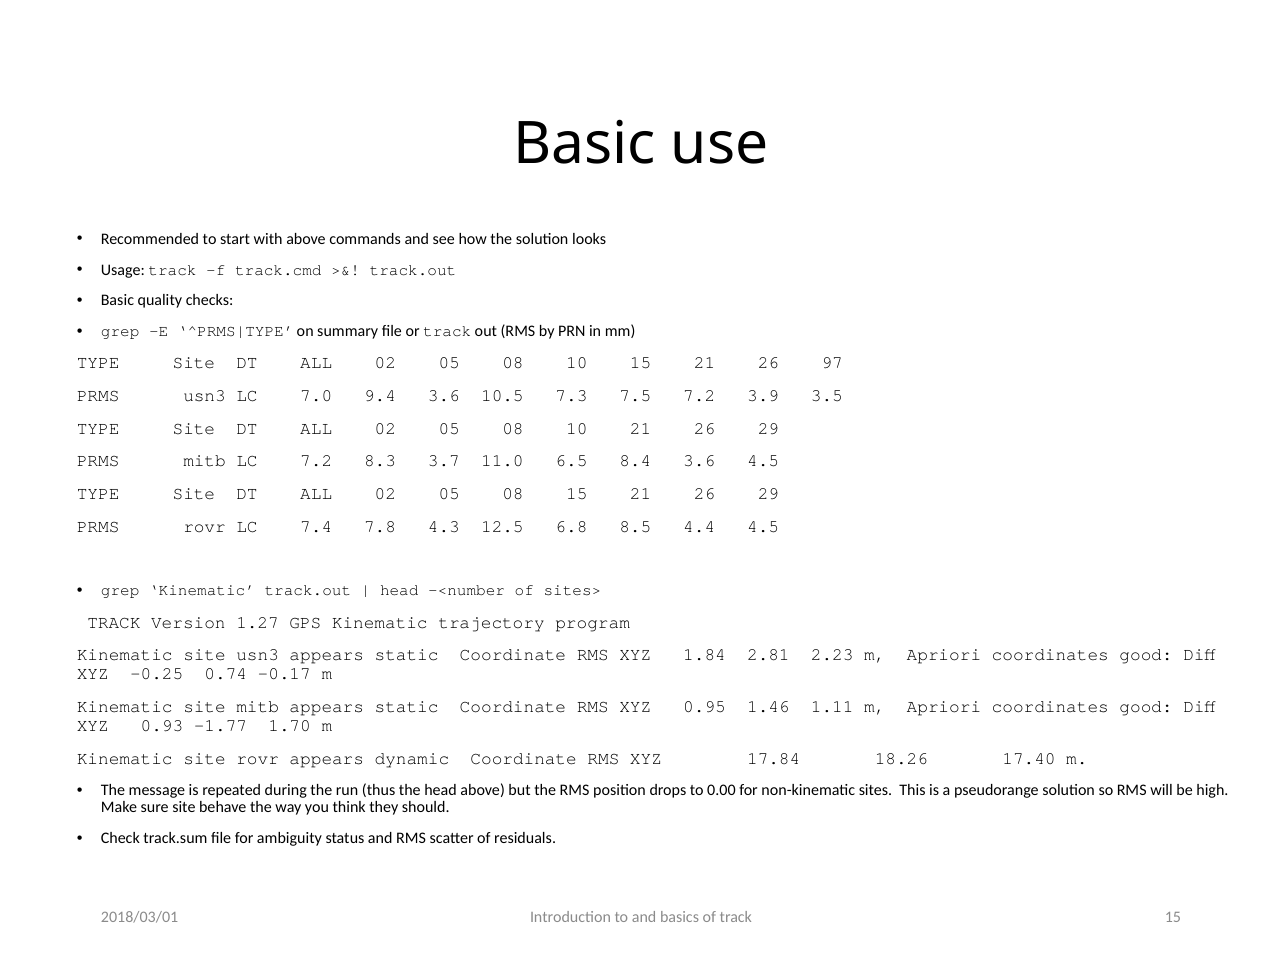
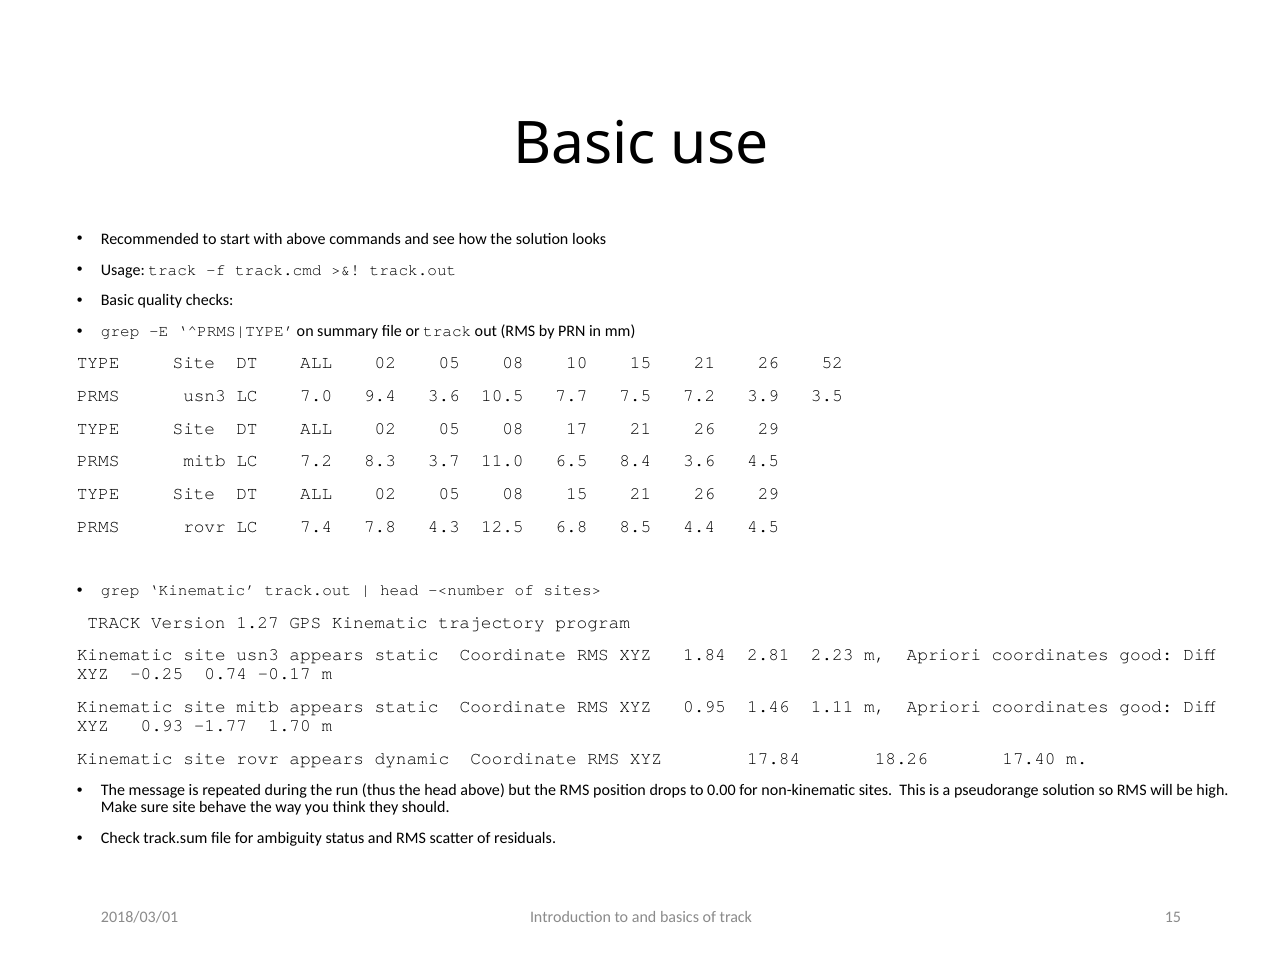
97: 97 -> 52
7.3: 7.3 -> 7.7
10 at (577, 429): 10 -> 17
